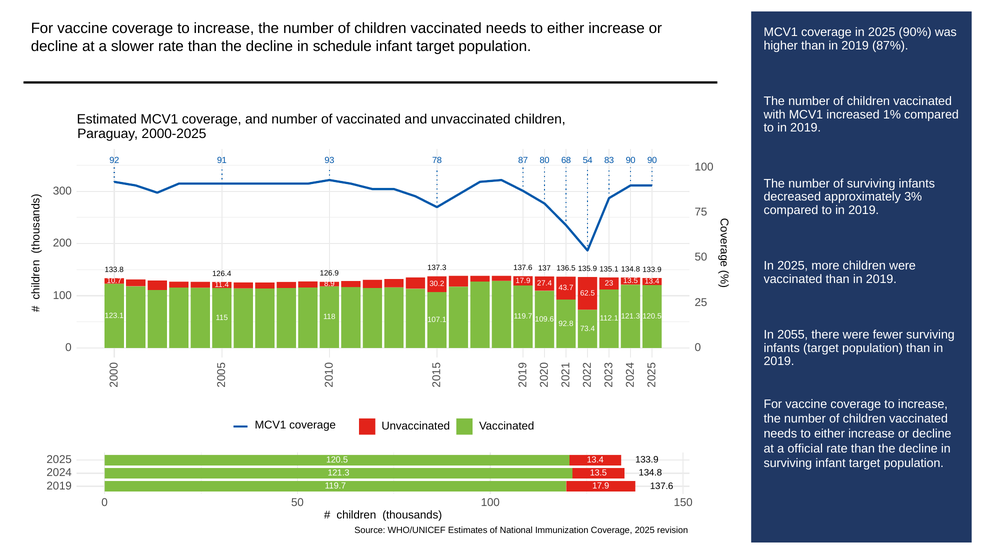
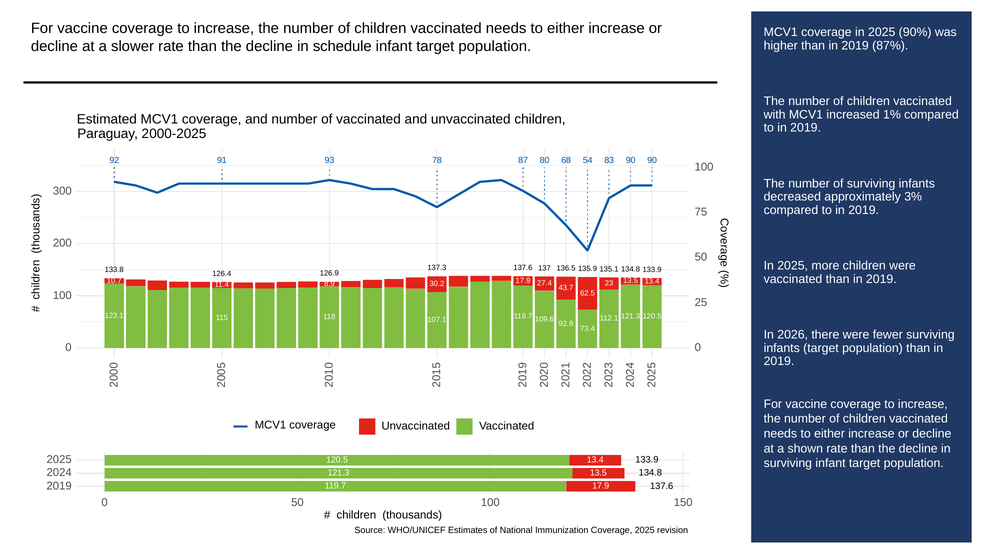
2055: 2055 -> 2026
official: official -> shown
